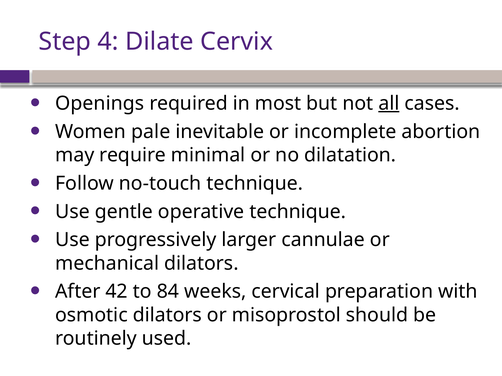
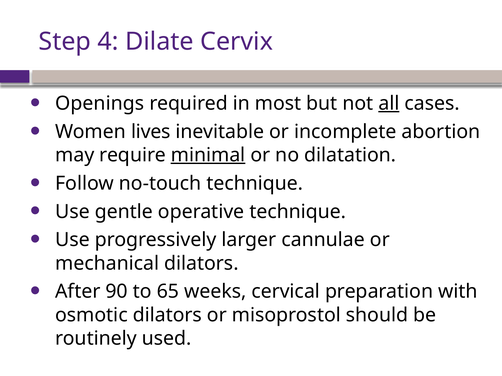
pale: pale -> lives
minimal underline: none -> present
42: 42 -> 90
84: 84 -> 65
